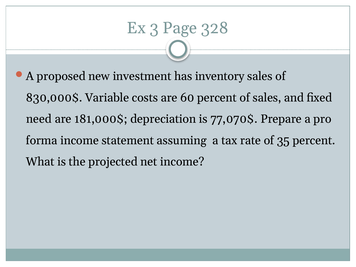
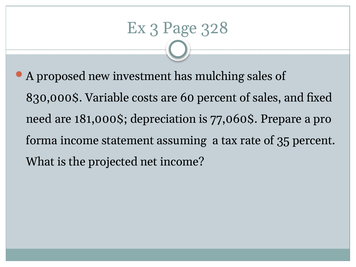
inventory: inventory -> mulching
77,070$: 77,070$ -> 77,060$
